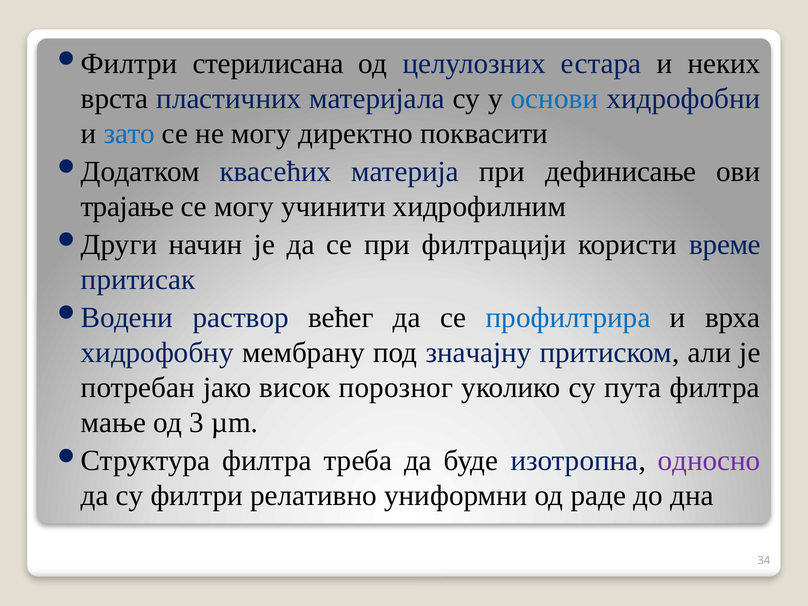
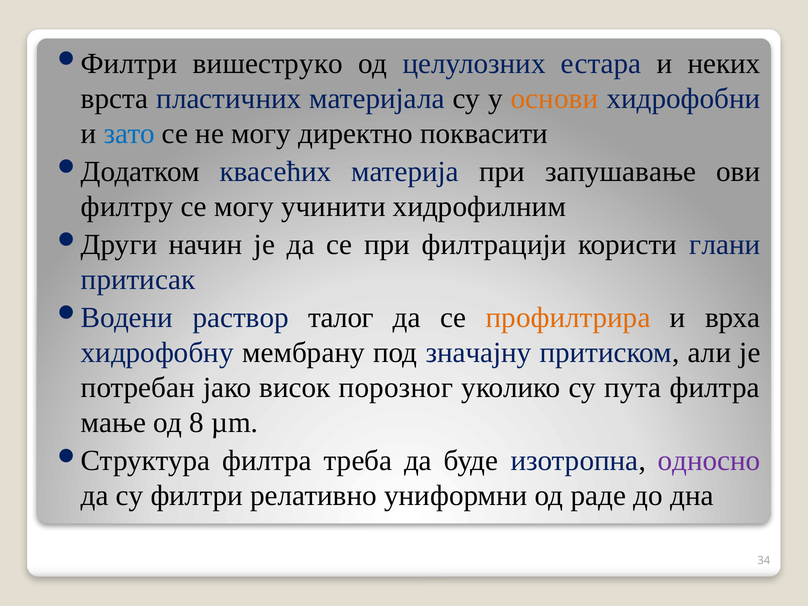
стерилисана: стерилисана -> вишеструко
основи colour: blue -> orange
дефинисање: дефинисање -> запушавање
трајање: трајање -> филтру
време: време -> глани
већег: већег -> талог
профилтрира colour: blue -> orange
3: 3 -> 8
